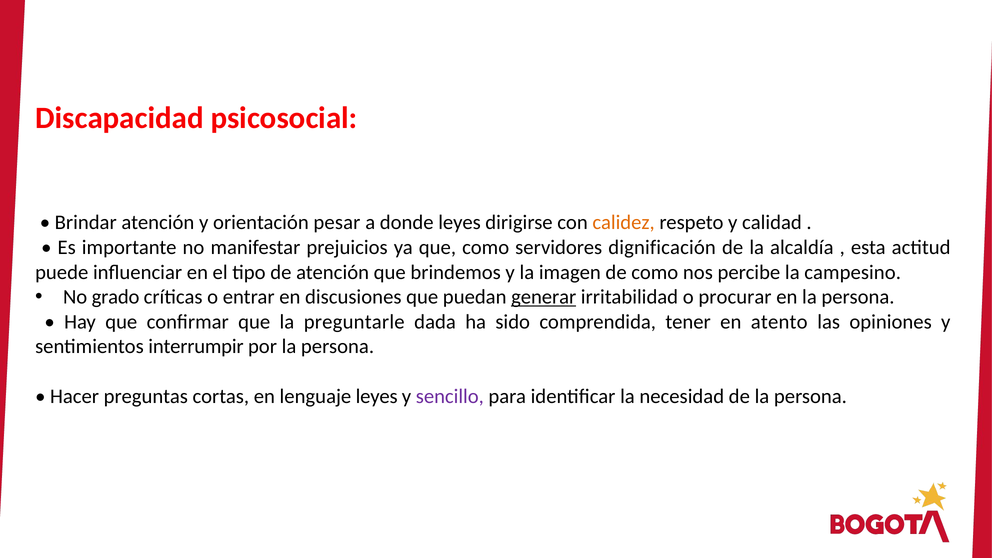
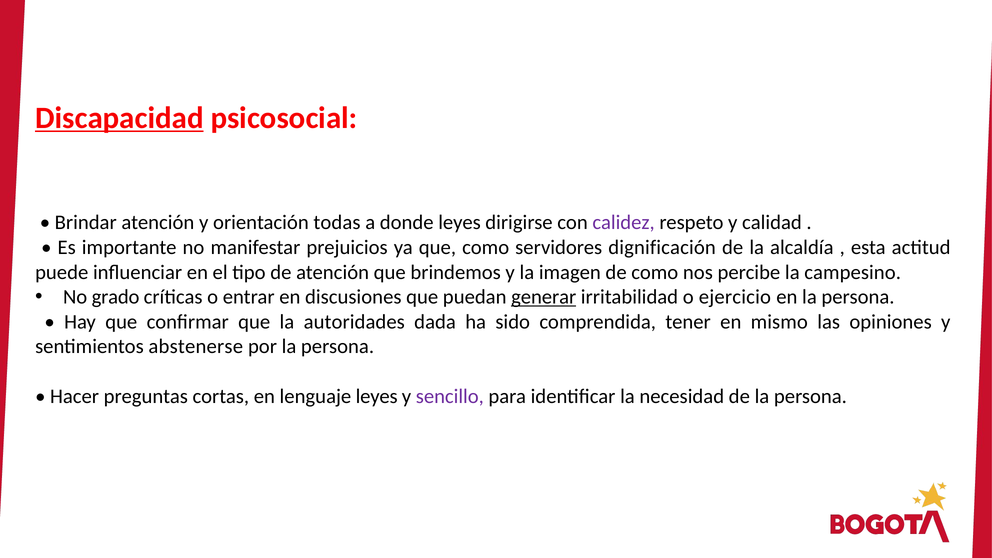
Discapacidad underline: none -> present
pesar: pesar -> todas
calidez colour: orange -> purple
procurar: procurar -> ejercicio
preguntarle: preguntarle -> autoridades
atento: atento -> mismo
interrumpir: interrumpir -> abstenerse
